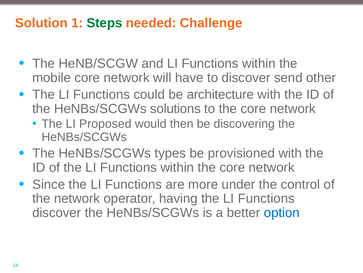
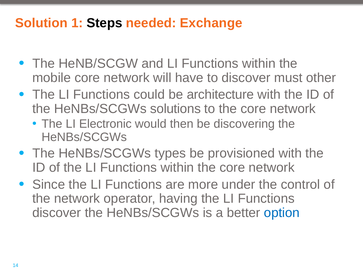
Steps colour: green -> black
Challenge: Challenge -> Exchange
send: send -> must
Proposed: Proposed -> Electronic
